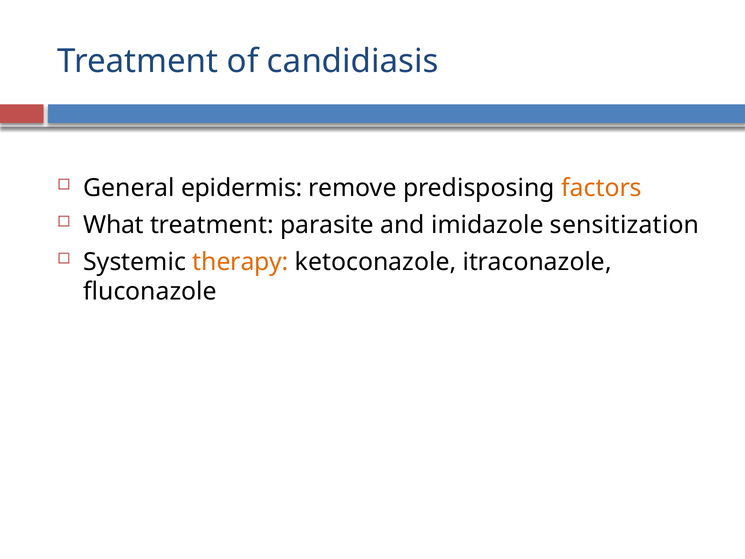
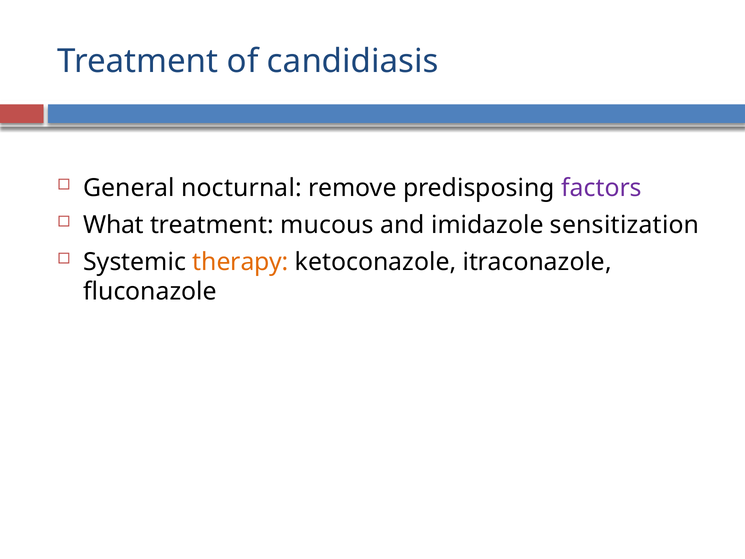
epidermis: epidermis -> nocturnal
factors colour: orange -> purple
parasite: parasite -> mucous
